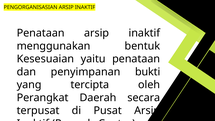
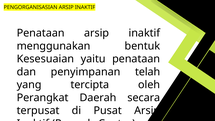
bukti: bukti -> telah
